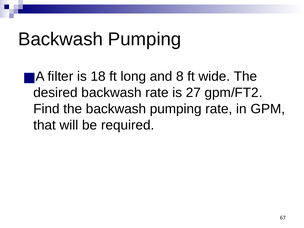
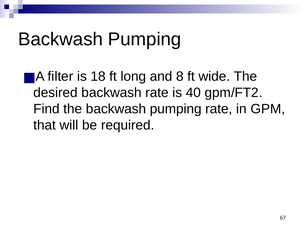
27: 27 -> 40
